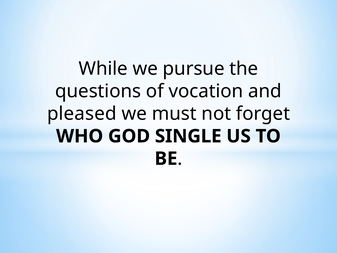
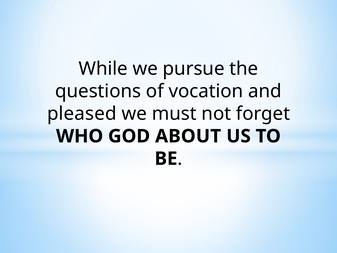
SINGLE: SINGLE -> ABOUT
